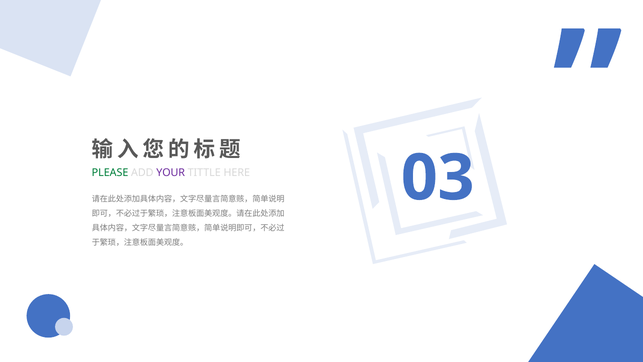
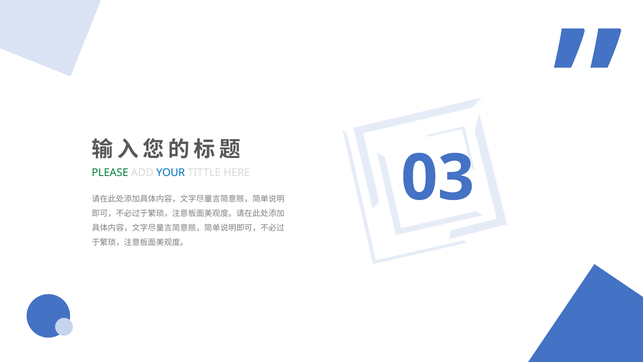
YOUR colour: purple -> blue
